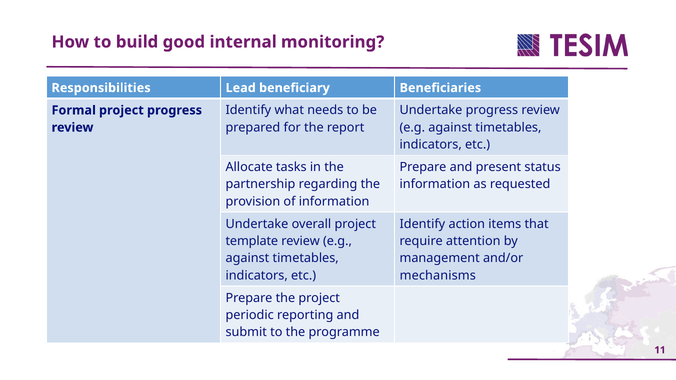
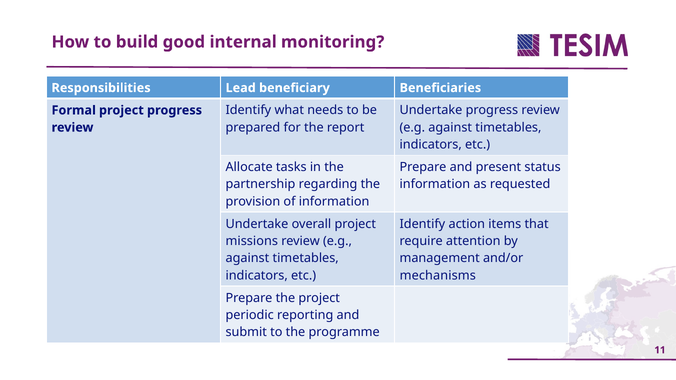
template: template -> missions
